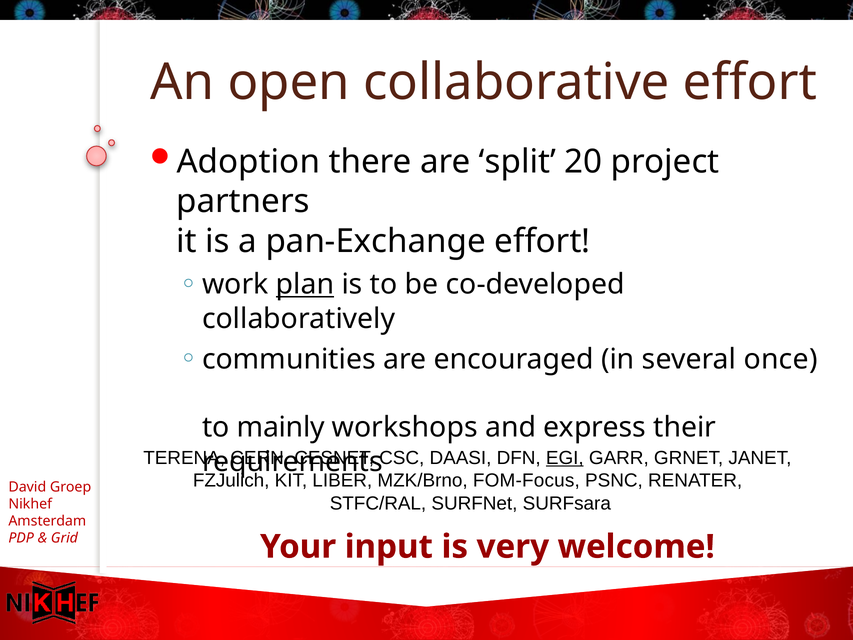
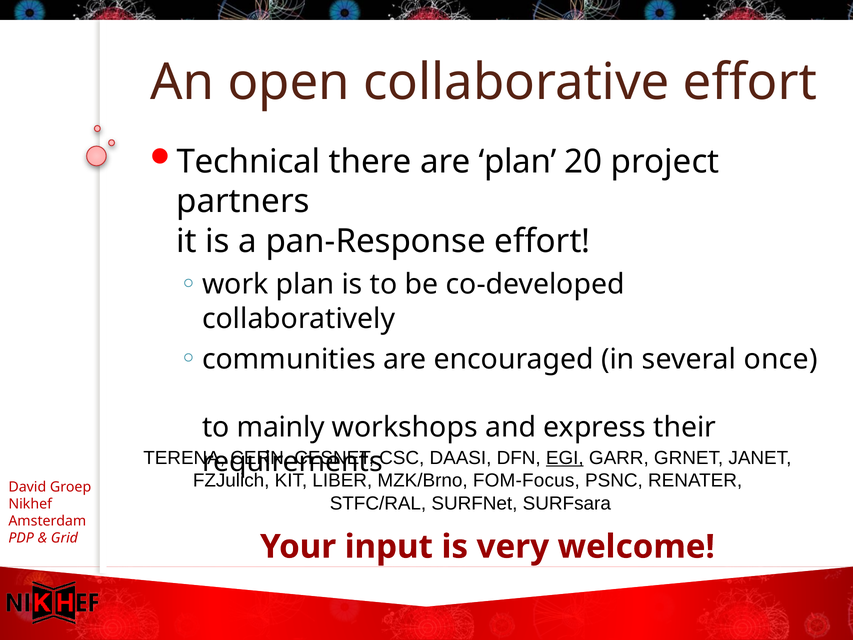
Adoption: Adoption -> Technical
are split: split -> plan
pan-Exchange: pan-Exchange -> pan-Response
plan at (305, 284) underline: present -> none
